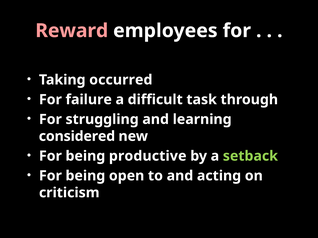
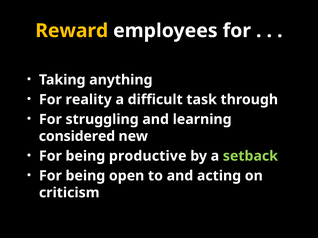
Reward colour: pink -> yellow
occurred: occurred -> anything
failure: failure -> reality
